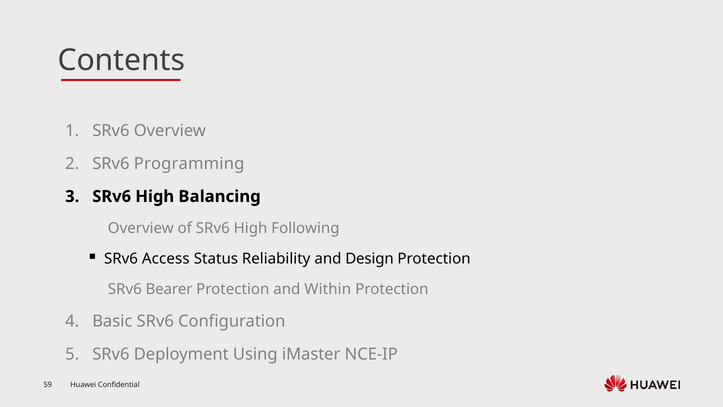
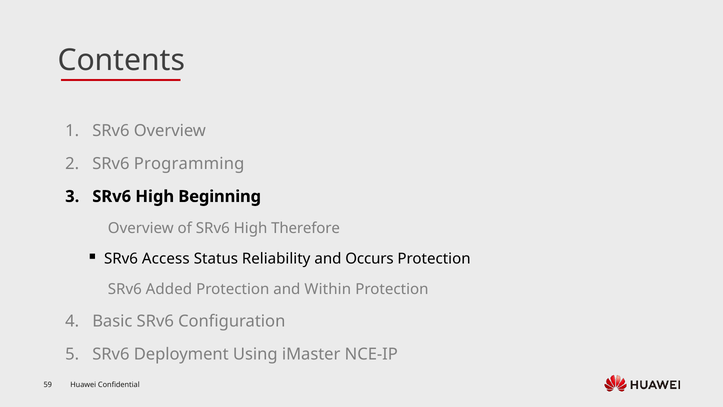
Balancing: Balancing -> Beginning
Following: Following -> Therefore
Design: Design -> Occurs
Bearer: Bearer -> Added
